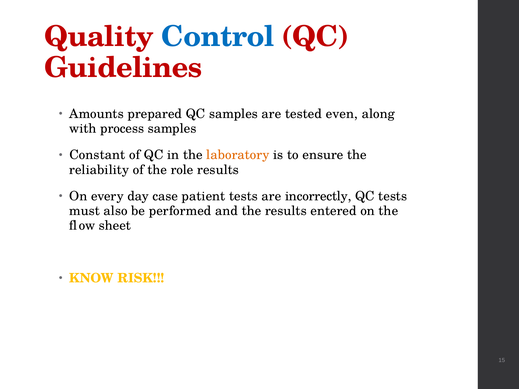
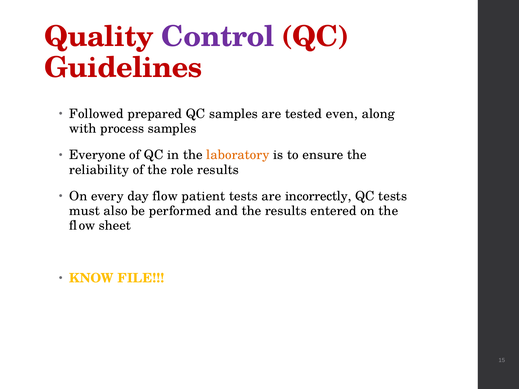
Control colour: blue -> purple
Amounts: Amounts -> Followed
Constant: Constant -> Everyone
day case: case -> flow
RISK: RISK -> FILE
